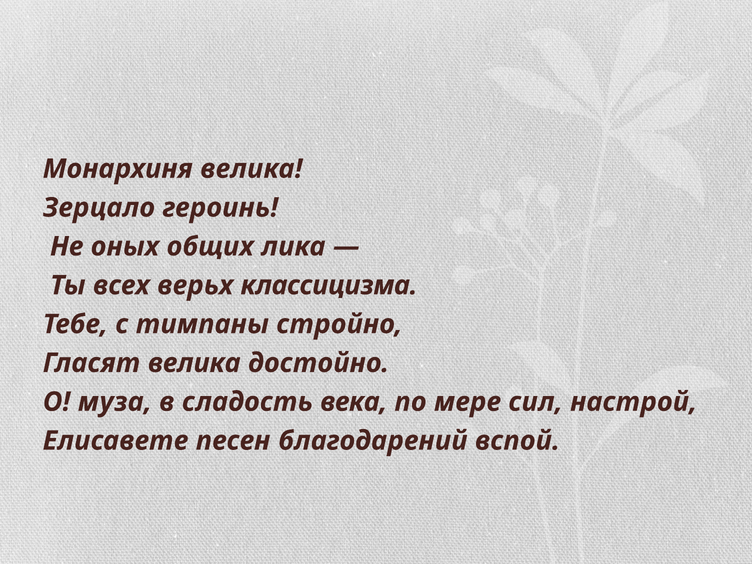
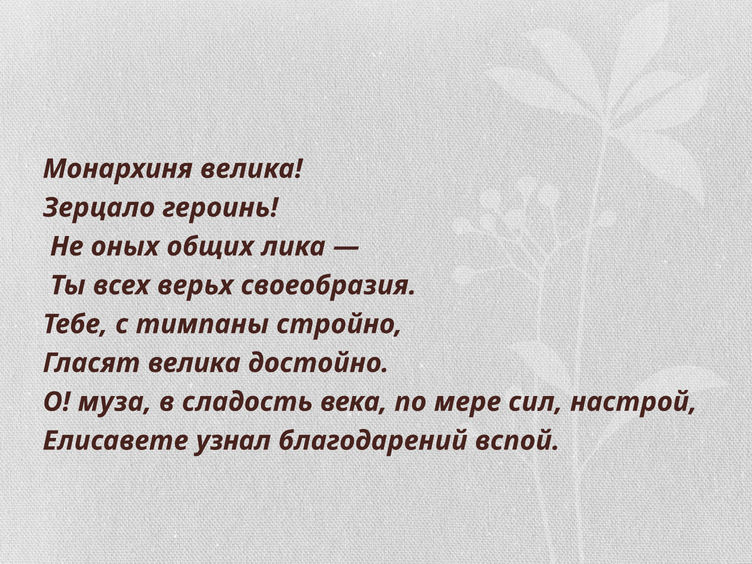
классицизма: классицизма -> своеобразия
песен: песен -> узнал
